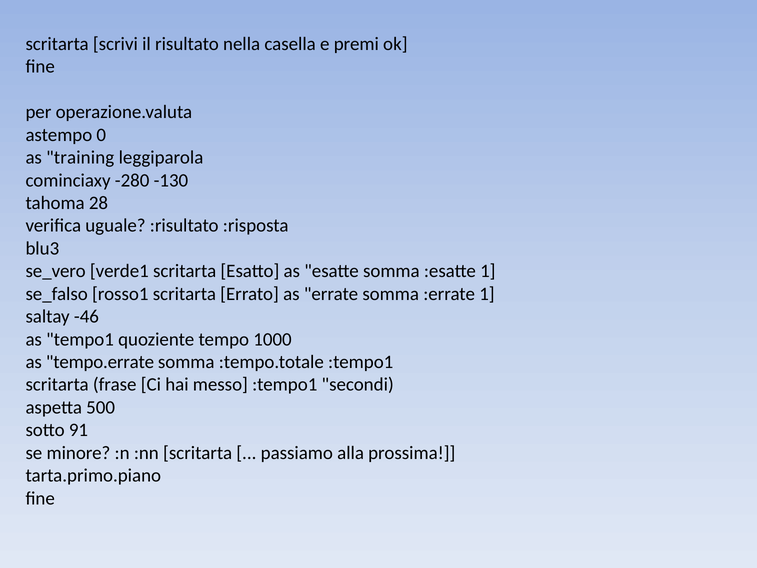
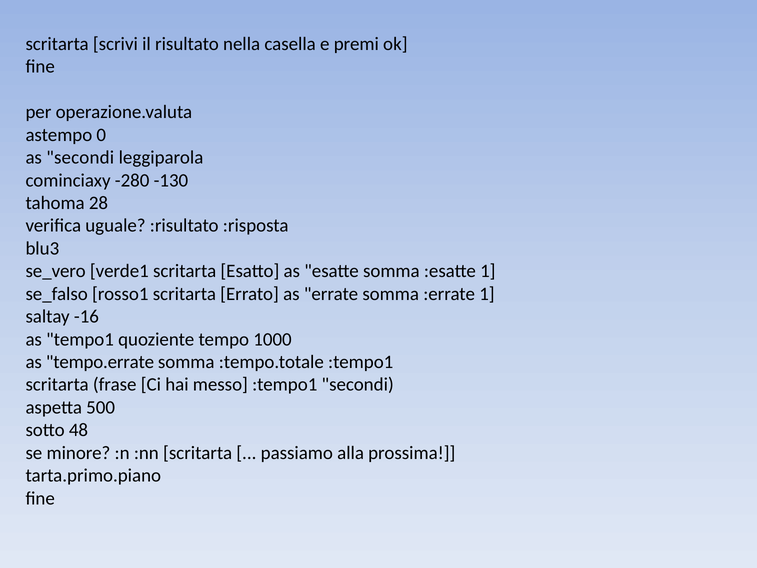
as training: training -> secondi
-46: -46 -> -16
91: 91 -> 48
